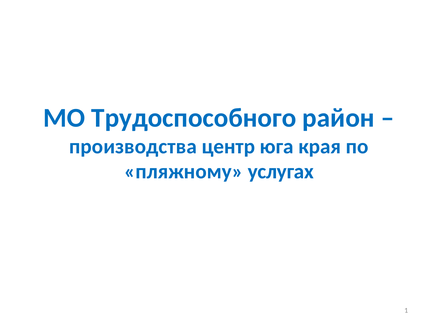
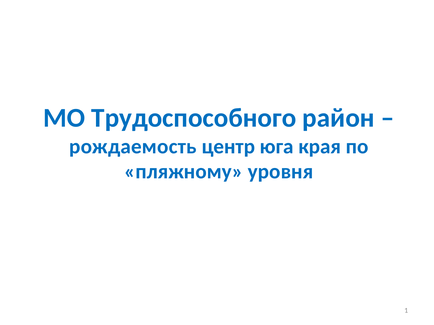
производства: производства -> рождаемость
услугах: услугах -> уровня
